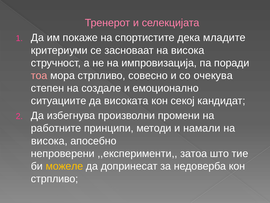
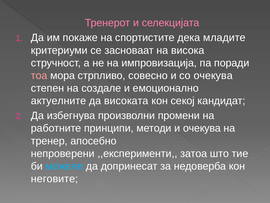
ситуациите: ситуациите -> актуелните
и намали: намали -> очекува
висока at (49, 141): висока -> тренер
можеле colour: yellow -> light blue
стрпливо at (55, 178): стрпливо -> неговите
